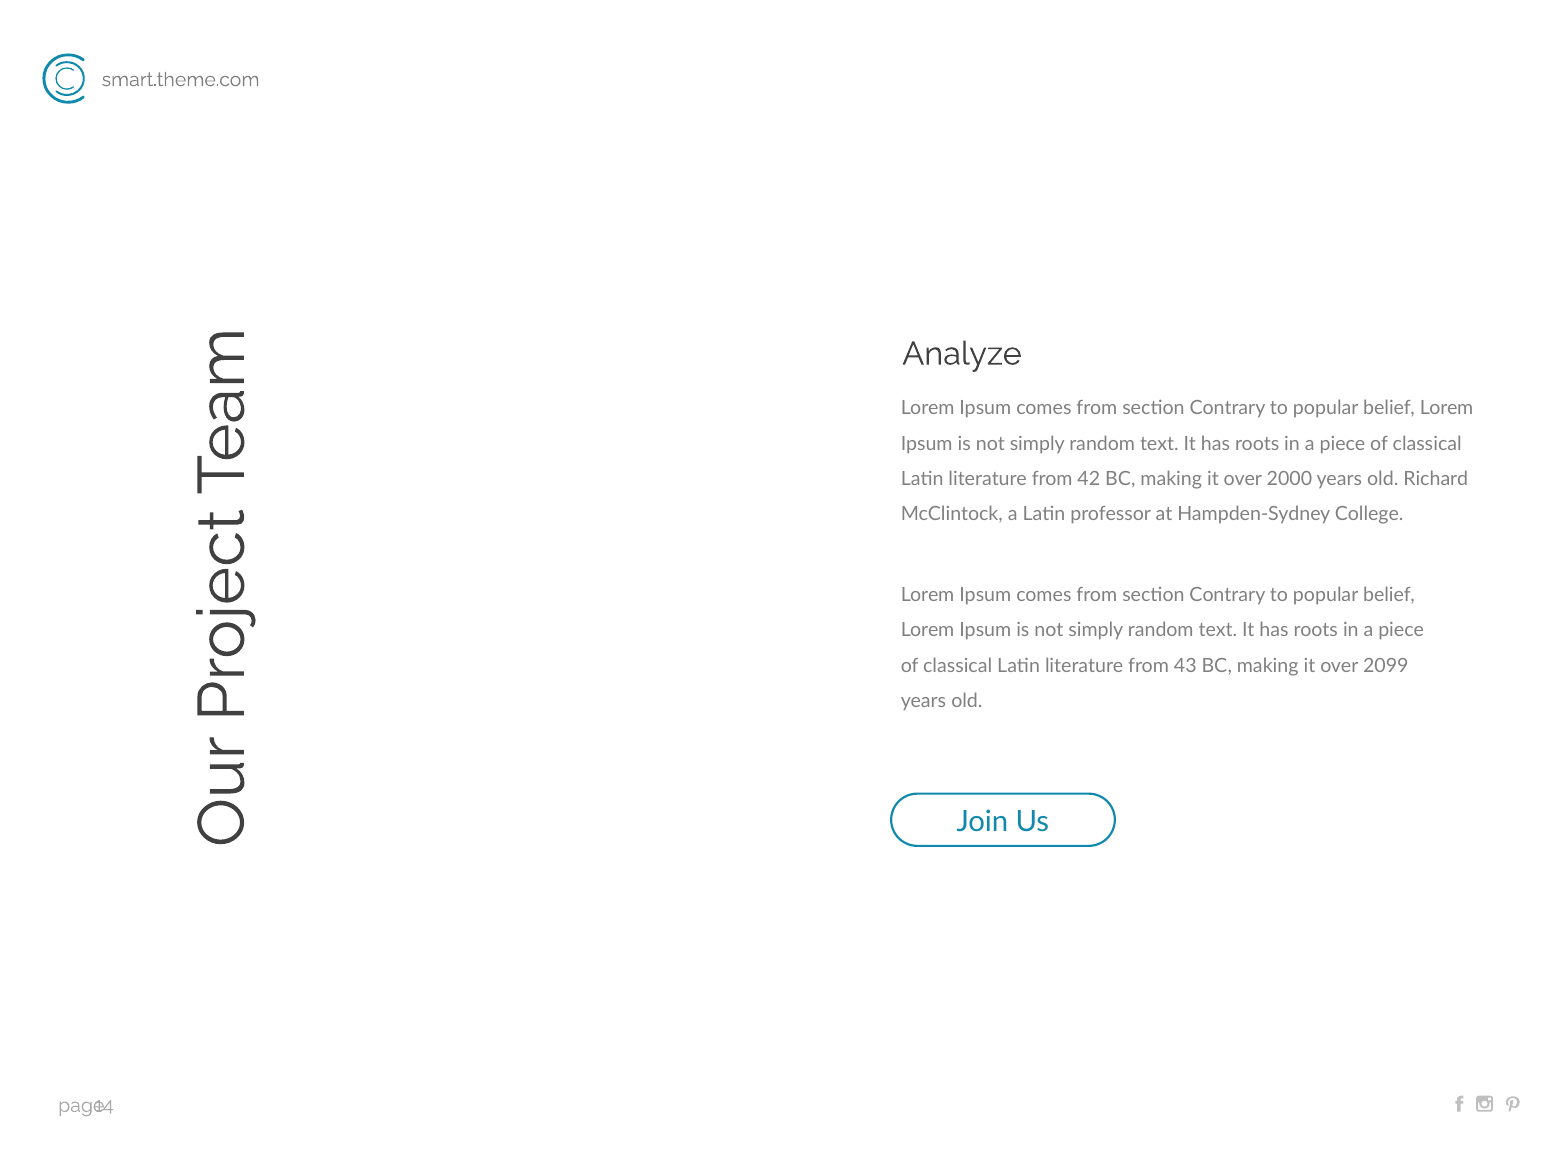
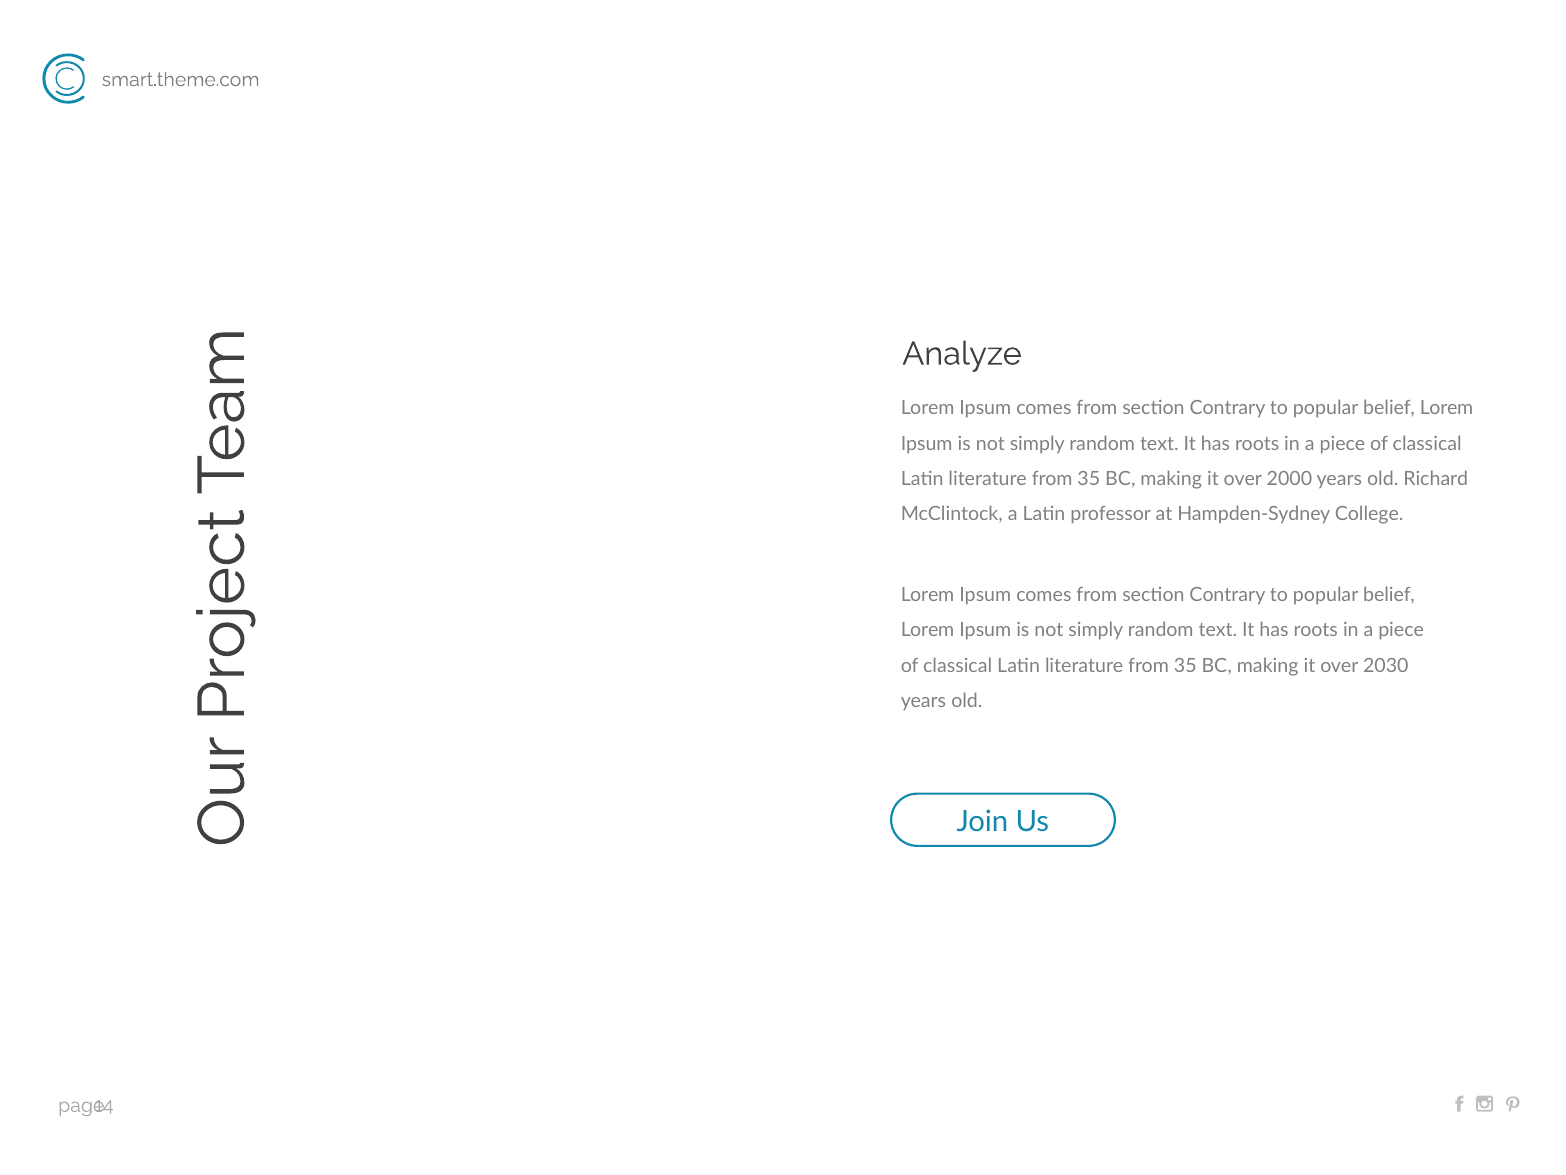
42 at (1089, 479): 42 -> 35
43 at (1185, 665): 43 -> 35
2099: 2099 -> 2030
